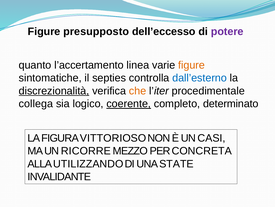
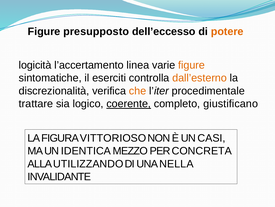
potere colour: purple -> orange
quanto: quanto -> logicità
septies: septies -> eserciti
dall’esterno colour: blue -> orange
discrezionalità underline: present -> none
collega: collega -> trattare
determinato: determinato -> giustificano
RICORRE: RICORRE -> IDENTICA
STATE: STATE -> NELLA
